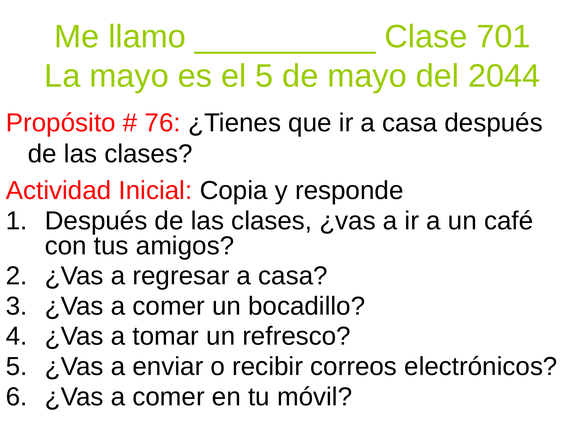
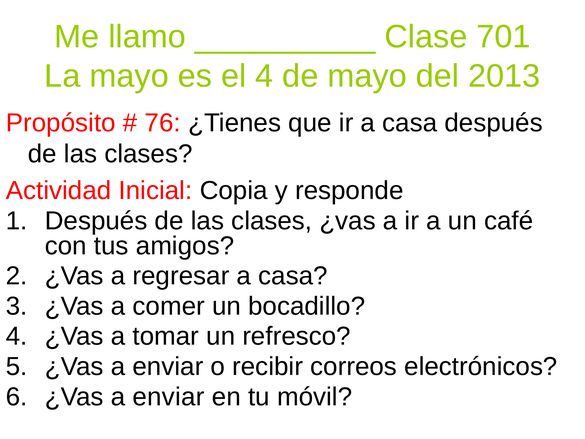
el 5: 5 -> 4
2044: 2044 -> 2013
6 ¿Vas a comer: comer -> enviar
